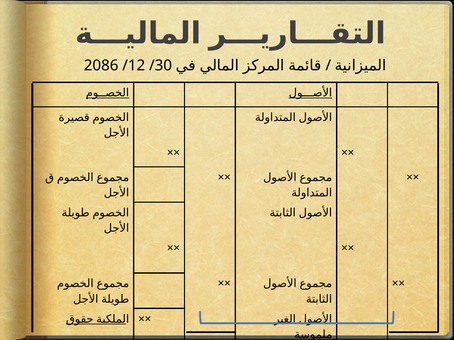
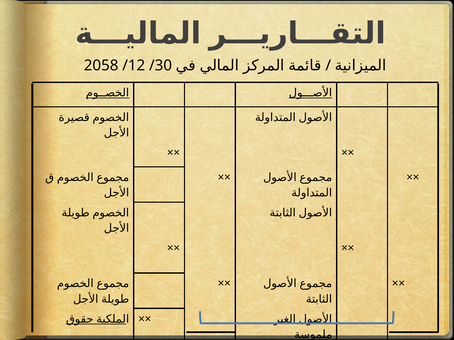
2086: 2086 -> 2058
